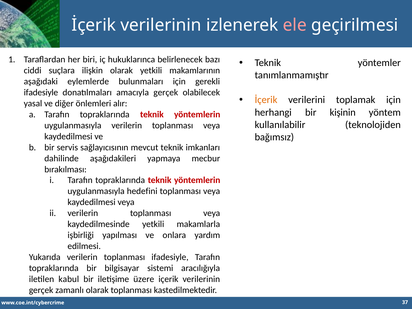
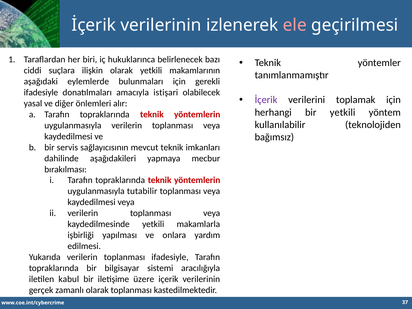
amacıyla gerçek: gerçek -> istişari
İçerik at (266, 100) colour: orange -> purple
bir kişinin: kişinin -> yetkili
hedefini: hedefini -> tutabilir
